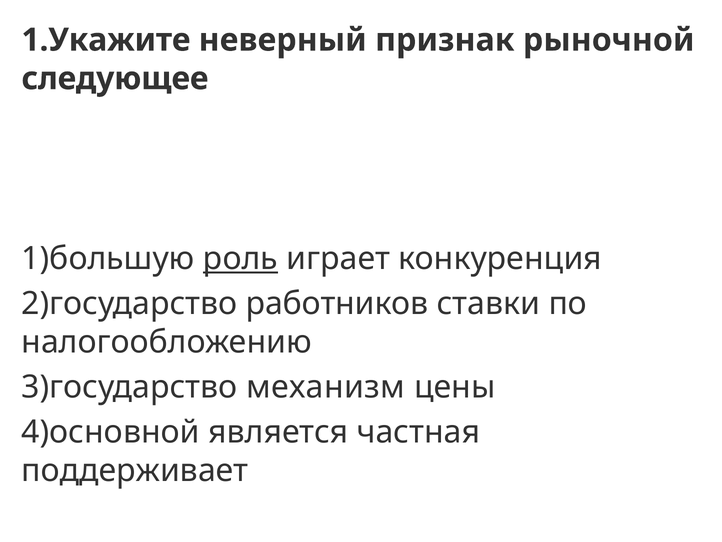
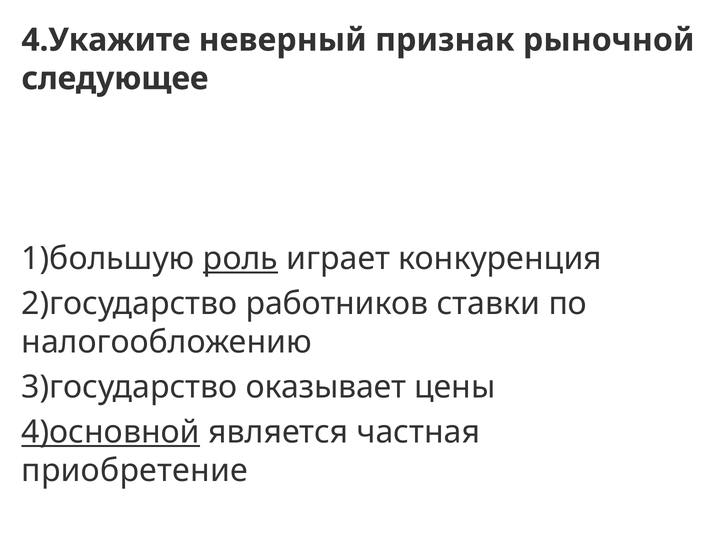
1.Укажите: 1.Укажите -> 4.Укажите
механизм: механизм -> оказывает
4)основной underline: none -> present
поддерживает: поддерживает -> приобретение
